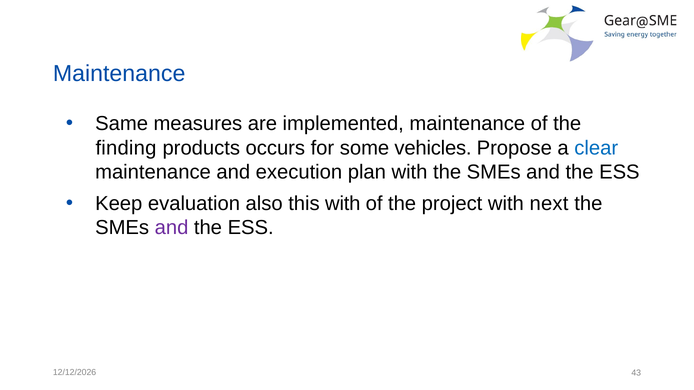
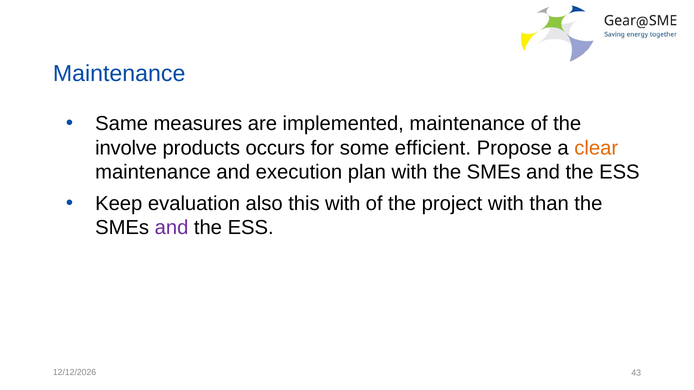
finding: finding -> involve
vehicles: vehicles -> efficient
clear colour: blue -> orange
next: next -> than
